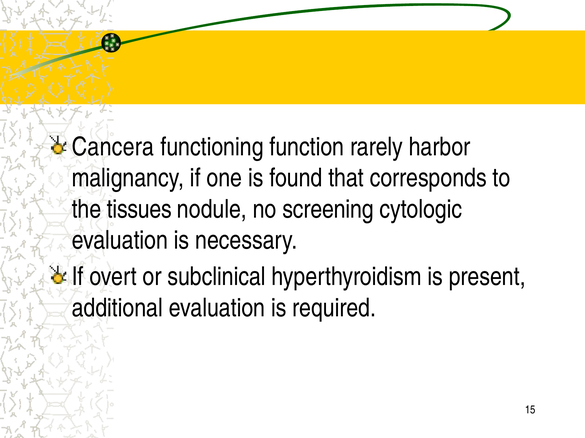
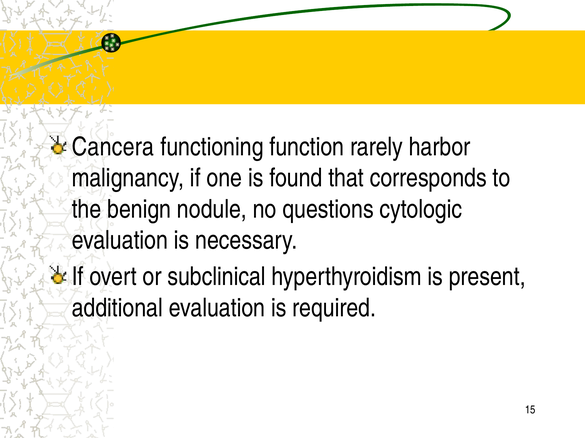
tissues: tissues -> benign
screening: screening -> questions
